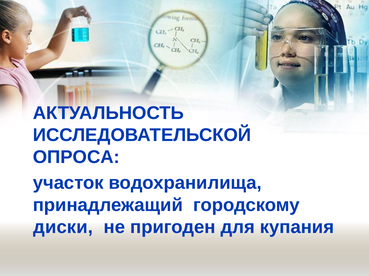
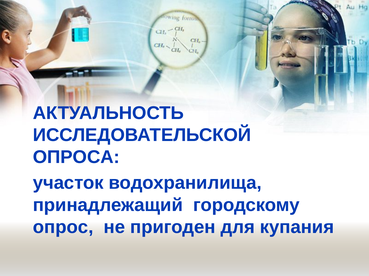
диски: диски -> опрос
